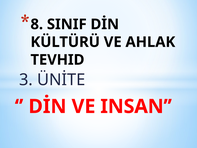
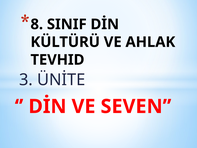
INSAN: INSAN -> SEVEN
